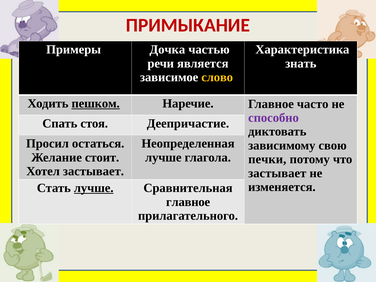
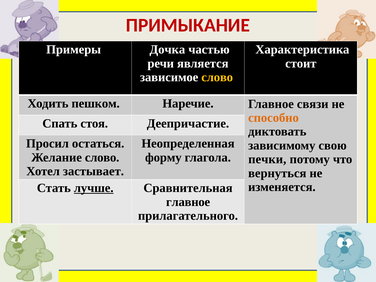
знать: знать -> стоит
пешком underline: present -> none
часто: часто -> связи
способно colour: purple -> orange
Желание стоит: стоит -> слово
лучше at (163, 157): лучше -> форму
застывает at (277, 173): застывает -> вернуться
